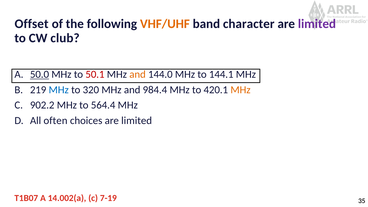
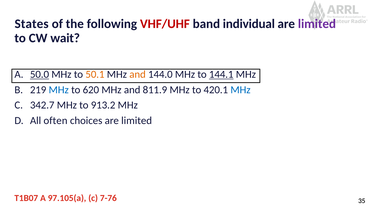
Offset: Offset -> States
VHF/UHF colour: orange -> red
character: character -> individual
club: club -> wait
50.1 colour: red -> orange
144.1 underline: none -> present
320: 320 -> 620
984.4: 984.4 -> 811.9
MHz at (241, 90) colour: orange -> blue
902.2: 902.2 -> 342.7
564.4: 564.4 -> 913.2
14.002(a: 14.002(a -> 97.105(a
7-19: 7-19 -> 7-76
